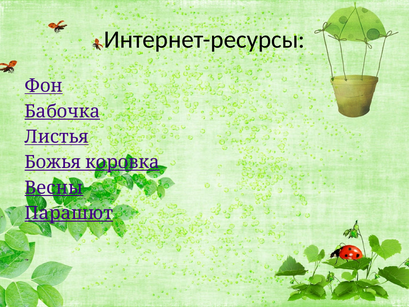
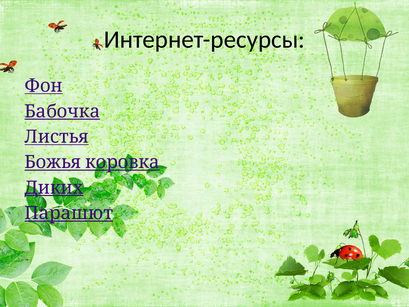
Весны: Весны -> Диких
